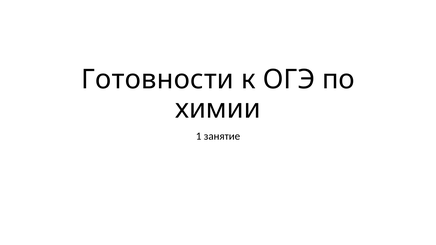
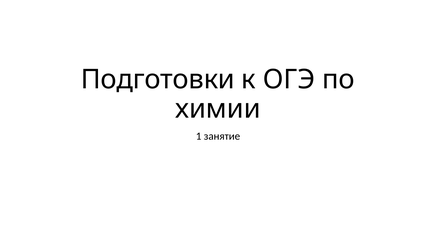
Готовности: Готовности -> Подготовки
